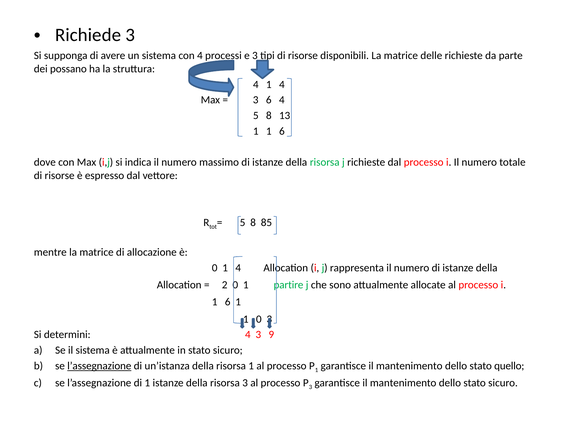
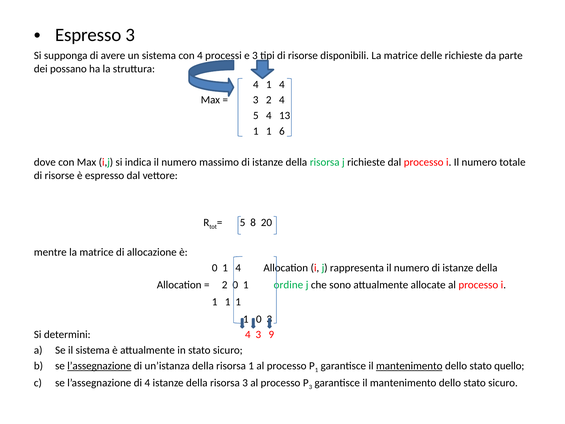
Richiede at (88, 35): Richiede -> Espresso
3 6: 6 -> 2
8 at (269, 115): 8 -> 4
85: 85 -> 20
partire: partire -> ordine
6 at (228, 302): 6 -> 1
mantenimento at (409, 366) underline: none -> present
di 1: 1 -> 4
